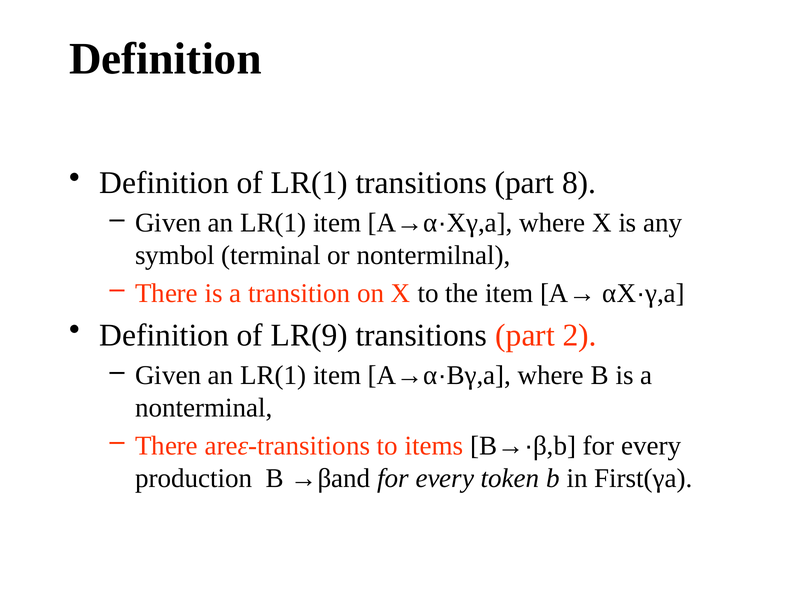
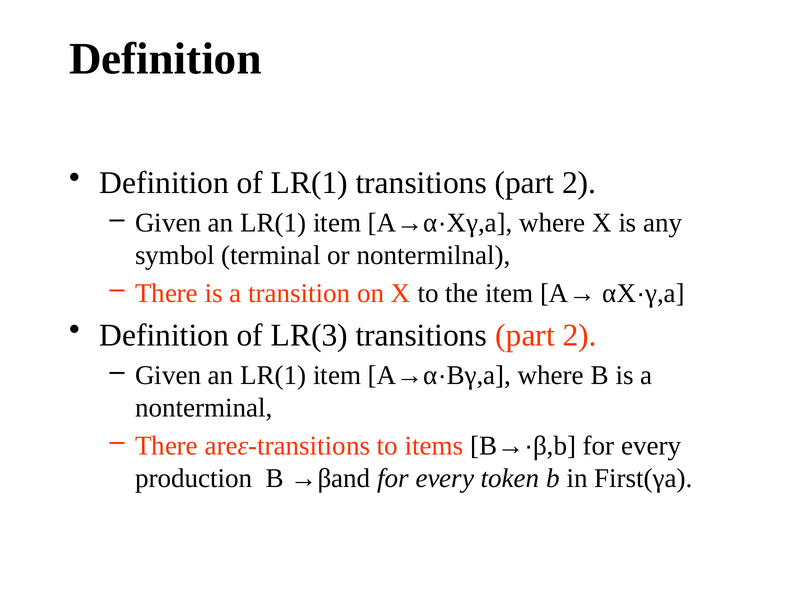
LR(1 transitions part 8: 8 -> 2
LR(9: LR(9 -> LR(3
